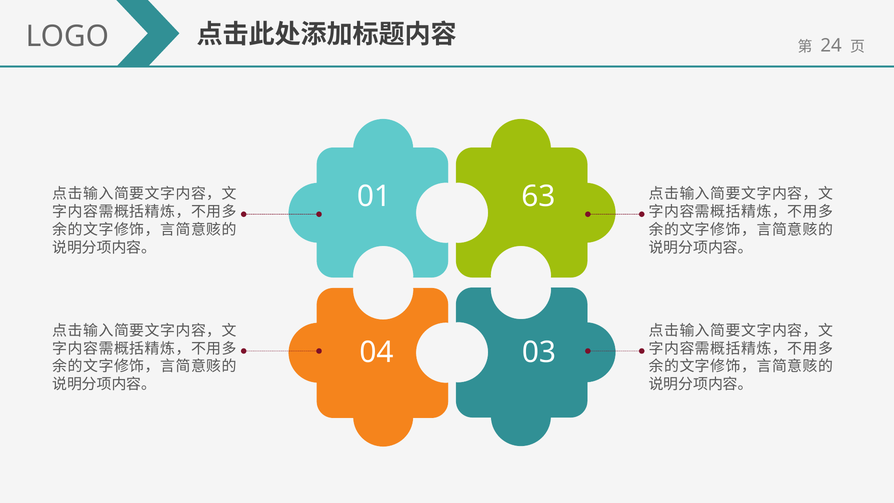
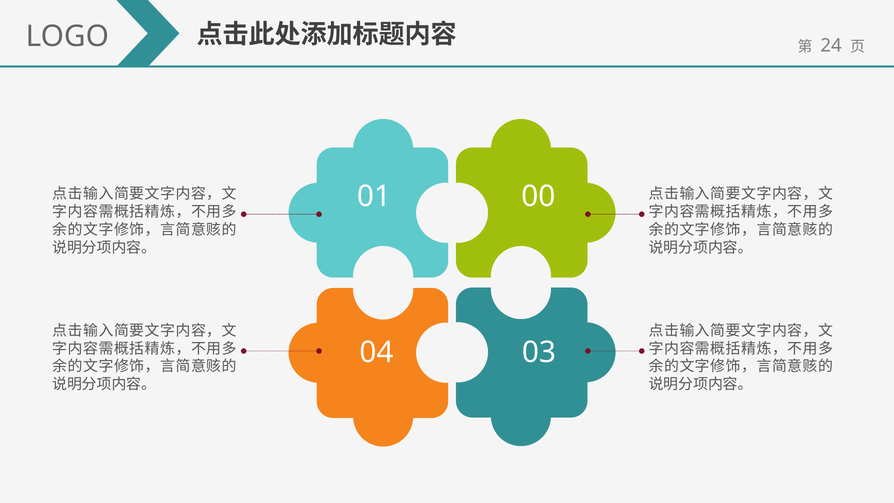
63: 63 -> 00
